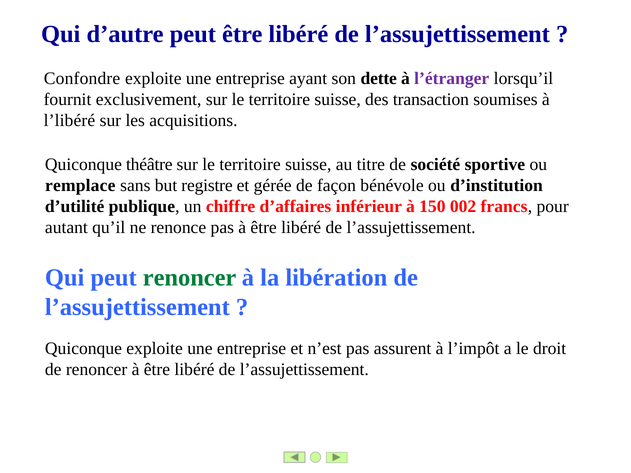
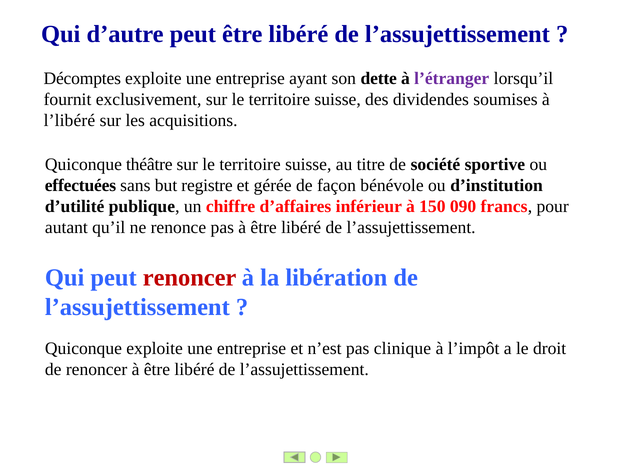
Confondre: Confondre -> Décomptes
transaction: transaction -> dividendes
remplace: remplace -> effectuées
002: 002 -> 090
renoncer at (190, 278) colour: green -> red
assurent: assurent -> clinique
